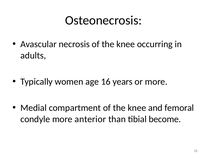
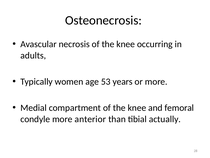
16: 16 -> 53
become: become -> actually
